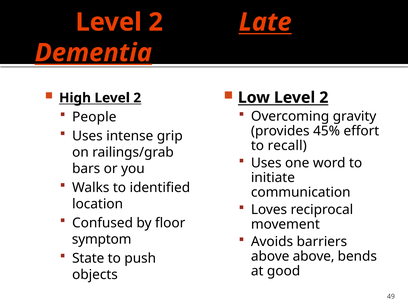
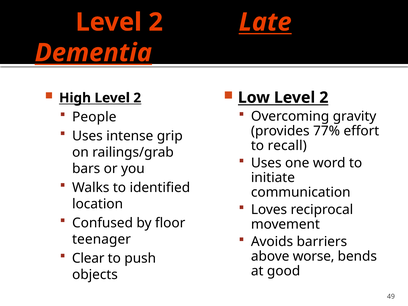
45%: 45% -> 77%
symptom: symptom -> teenager
State: State -> Clear
above above: above -> worse
